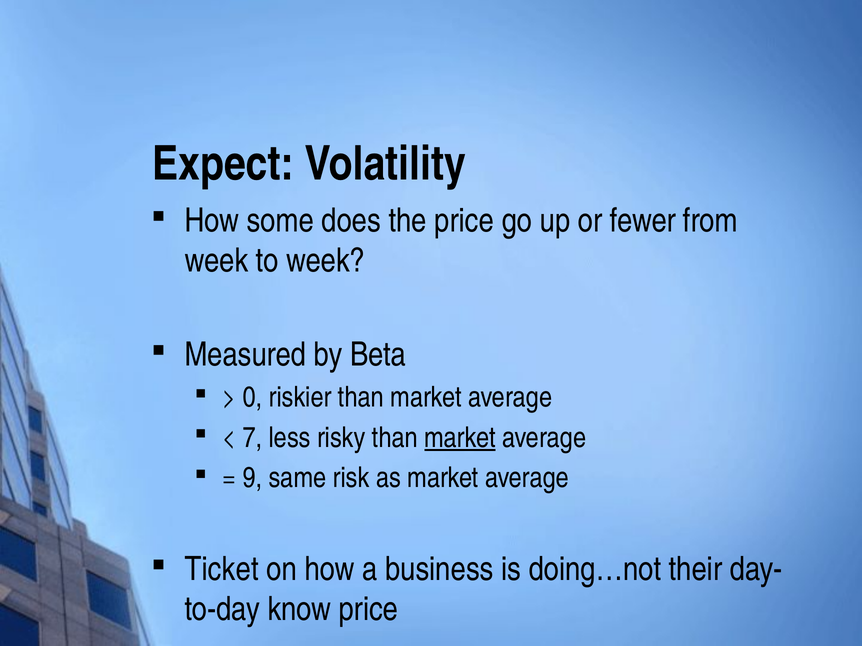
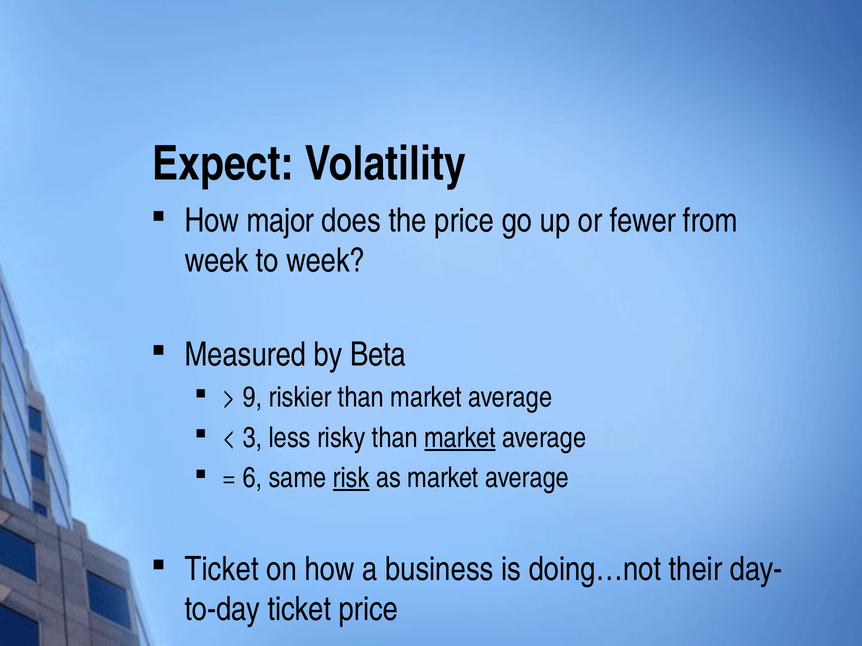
some: some -> major
0: 0 -> 9
7: 7 -> 3
9: 9 -> 6
risk underline: none -> present
know at (299, 610): know -> ticket
